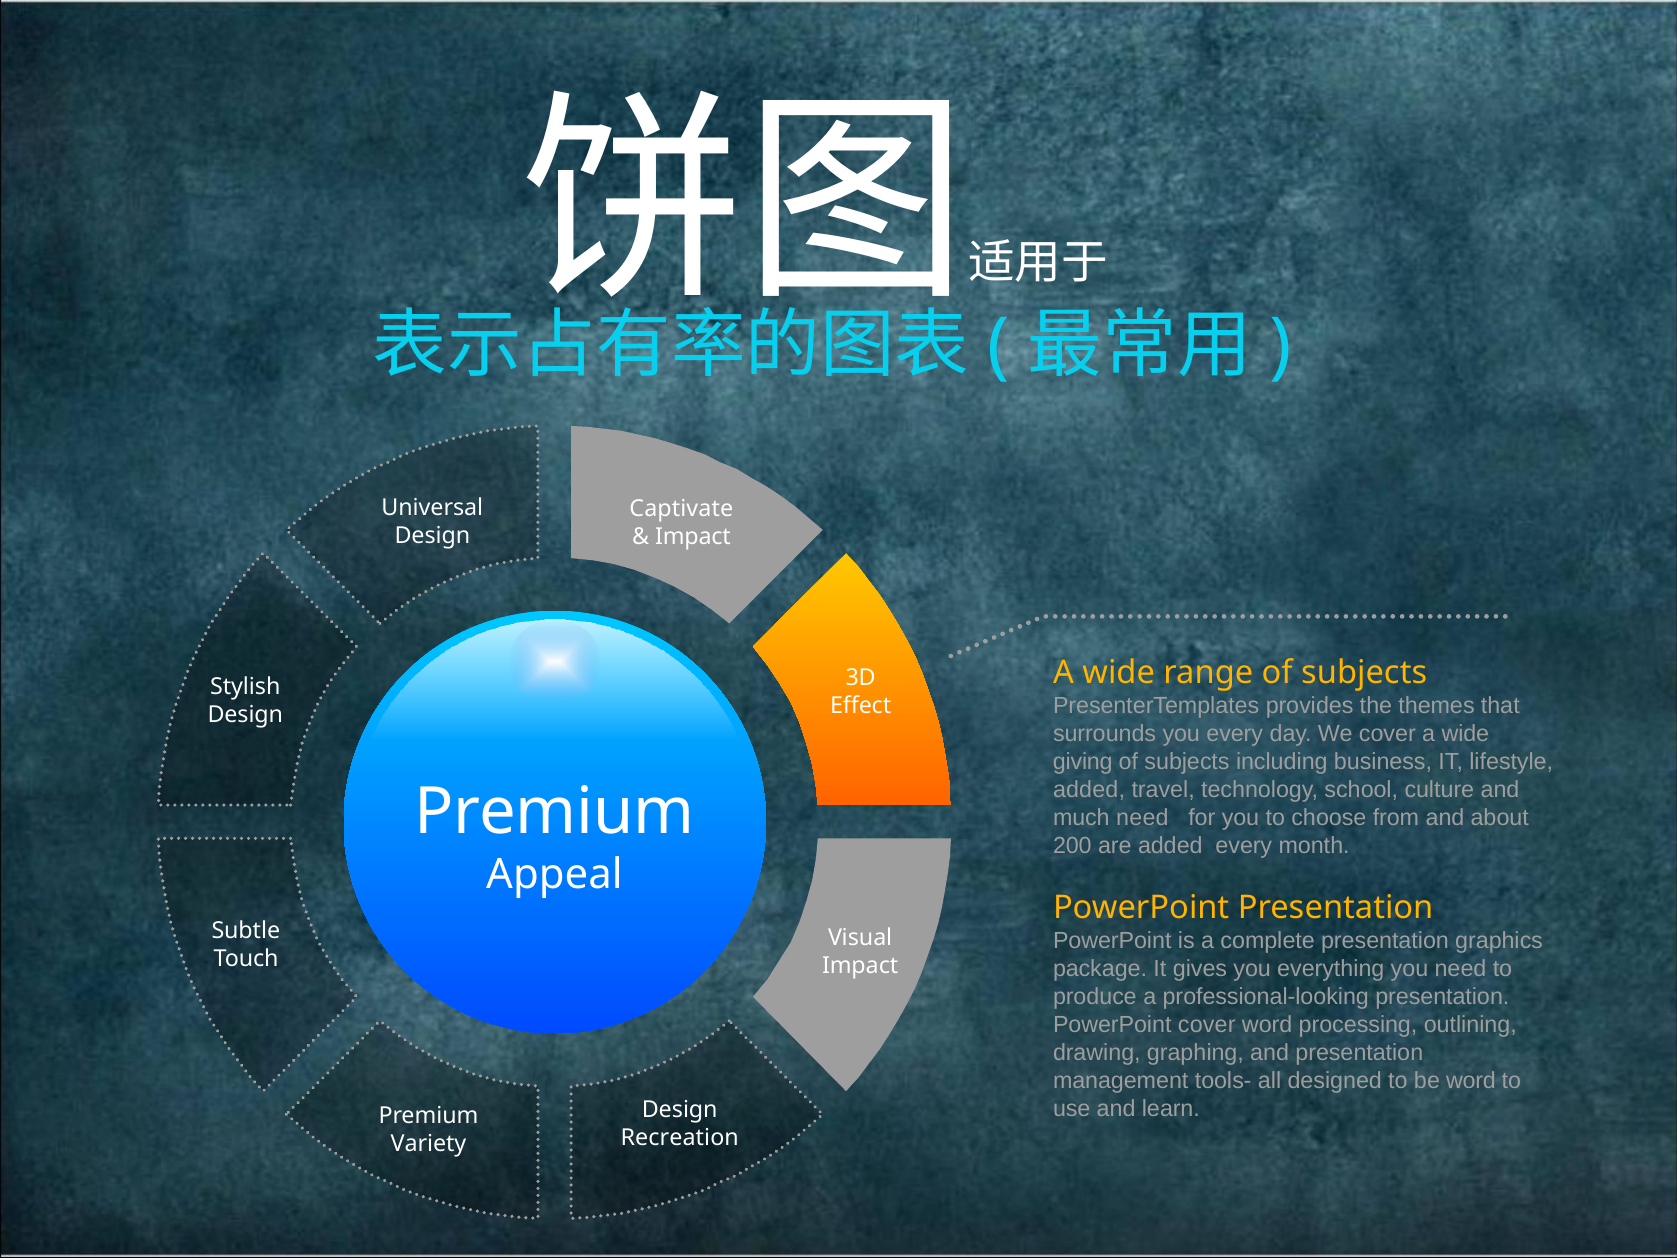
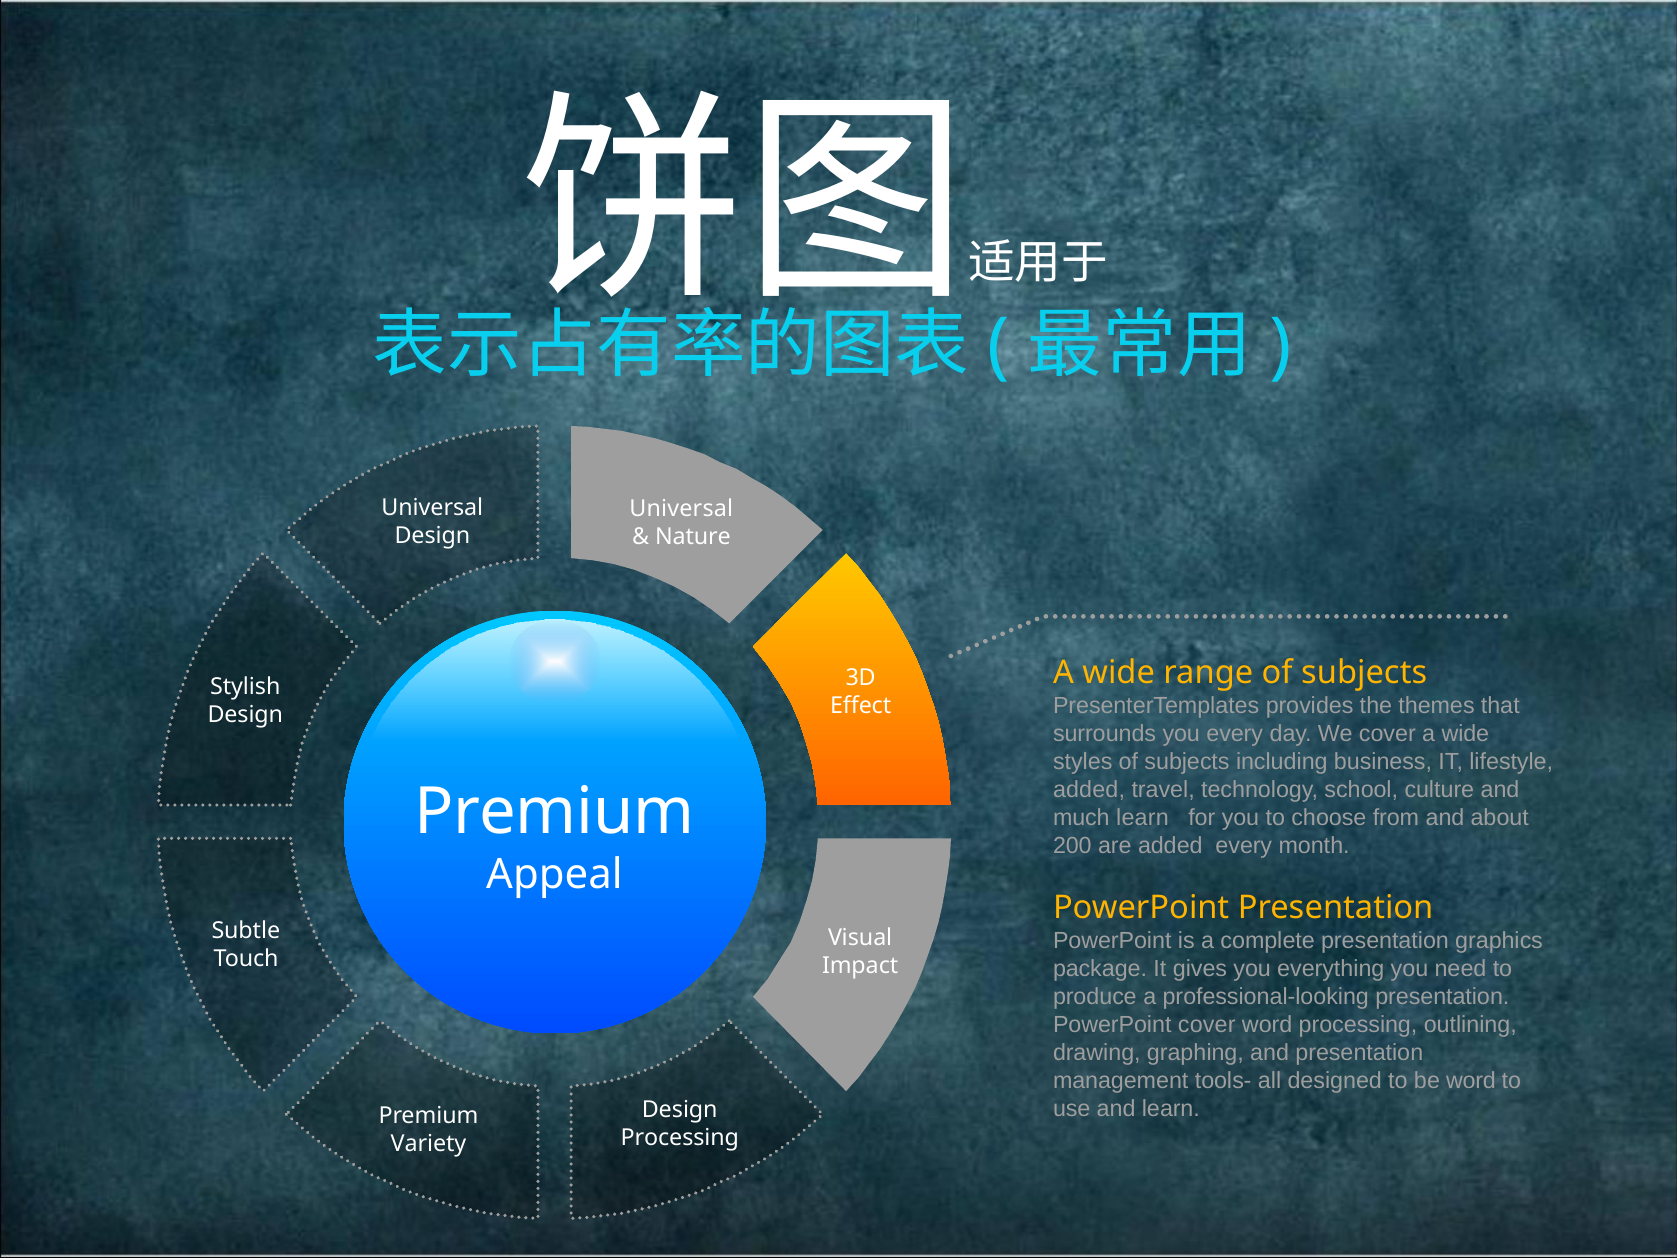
Captivate at (681, 508): Captivate -> Universal
Impact at (693, 536): Impact -> Nature
giving: giving -> styles
much need: need -> learn
Recreation at (680, 1137): Recreation -> Processing
